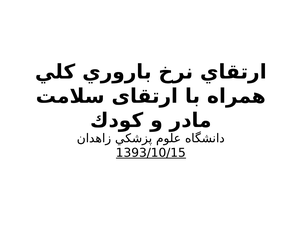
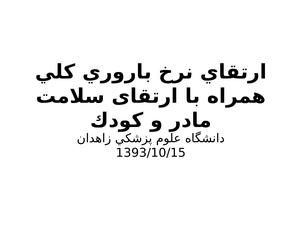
1393/10/15 underline: present -> none
